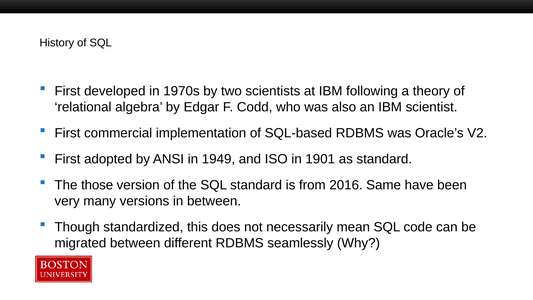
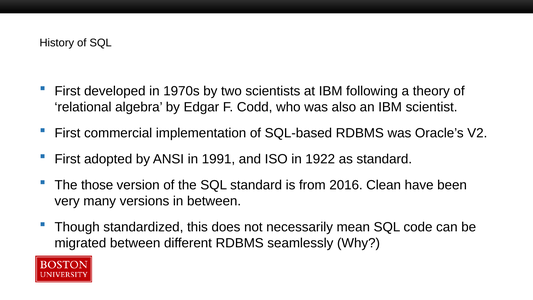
1949: 1949 -> 1991
1901: 1901 -> 1922
Same: Same -> Clean
